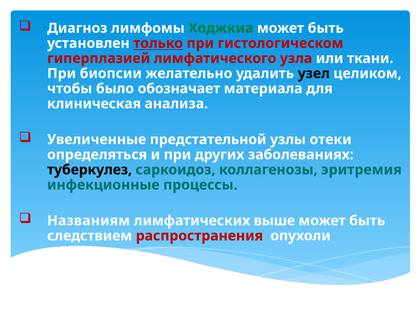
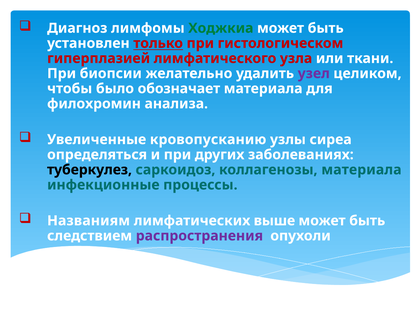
узел colour: black -> purple
клиническая: клиническая -> филохромин
предстательной: предстательной -> кровопусканию
отеки: отеки -> сиреа
коллагенозы эритремия: эритремия -> материала
распространения colour: red -> purple
